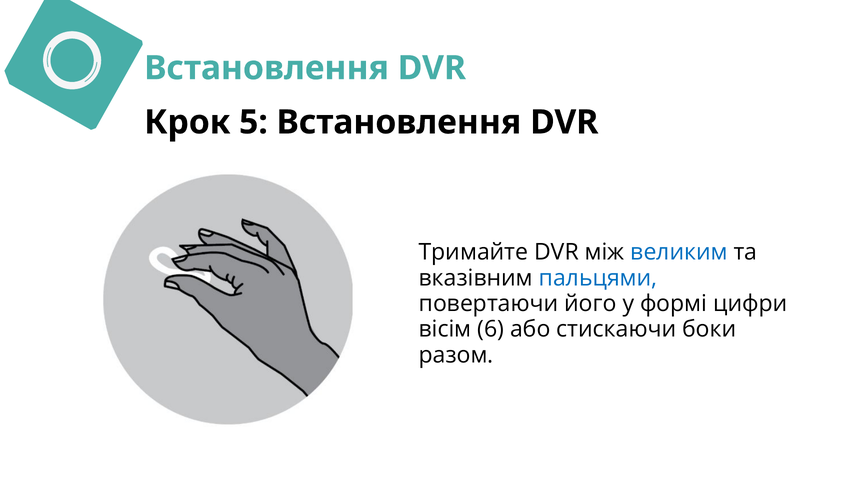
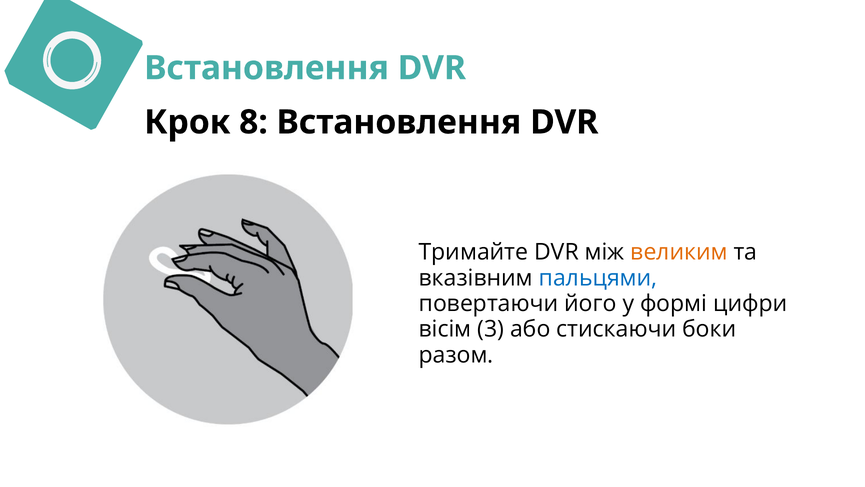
5: 5 -> 8
великим colour: blue -> orange
6: 6 -> 3
